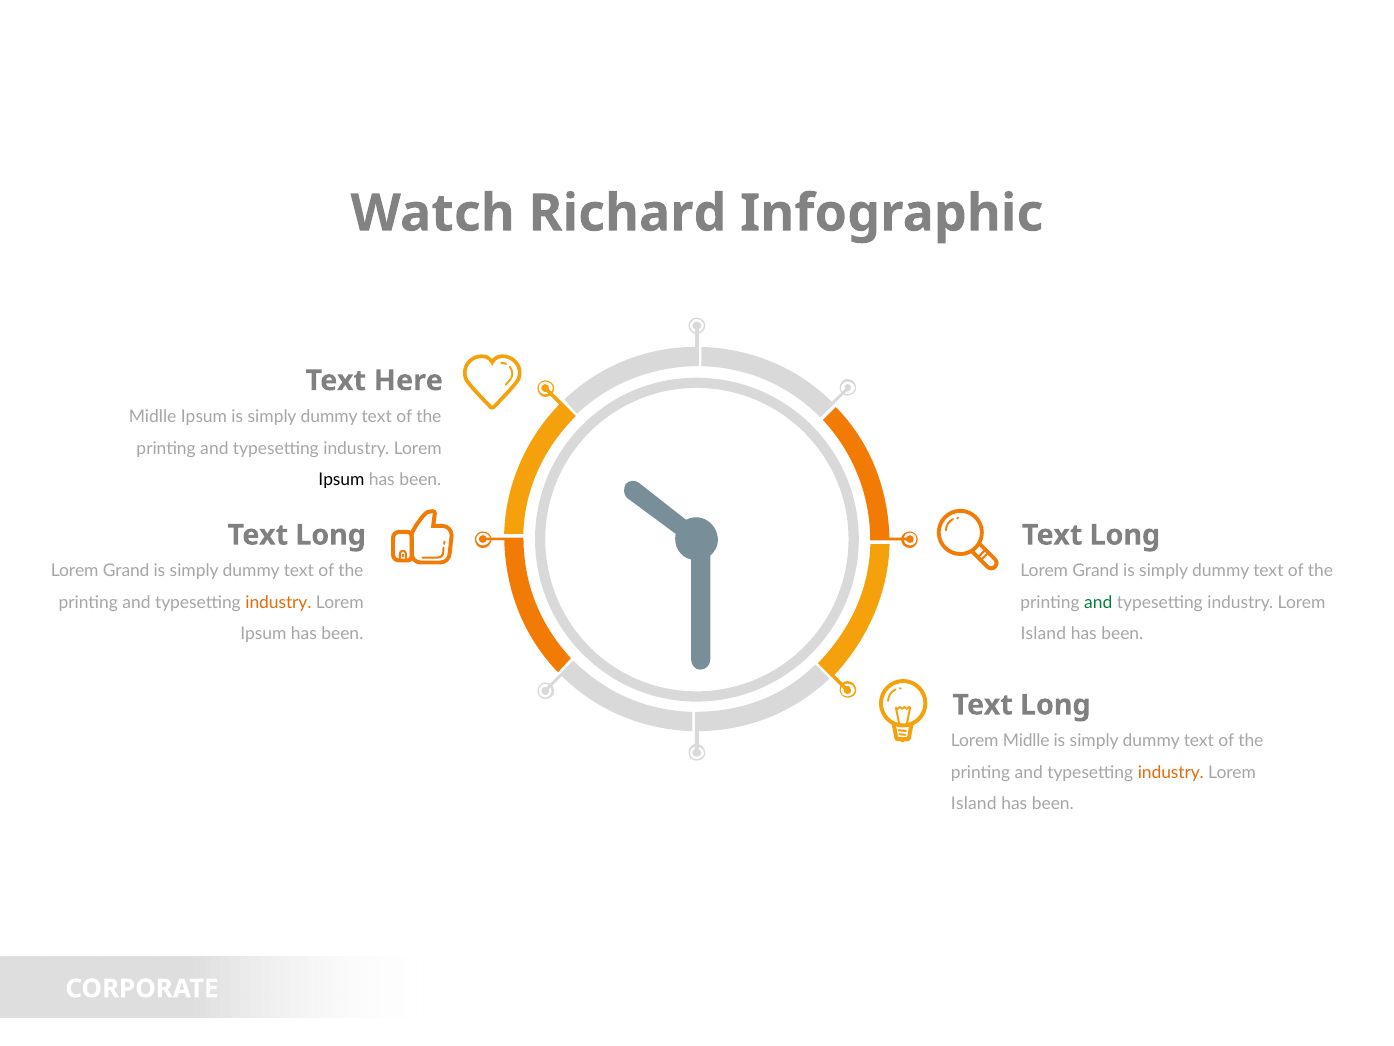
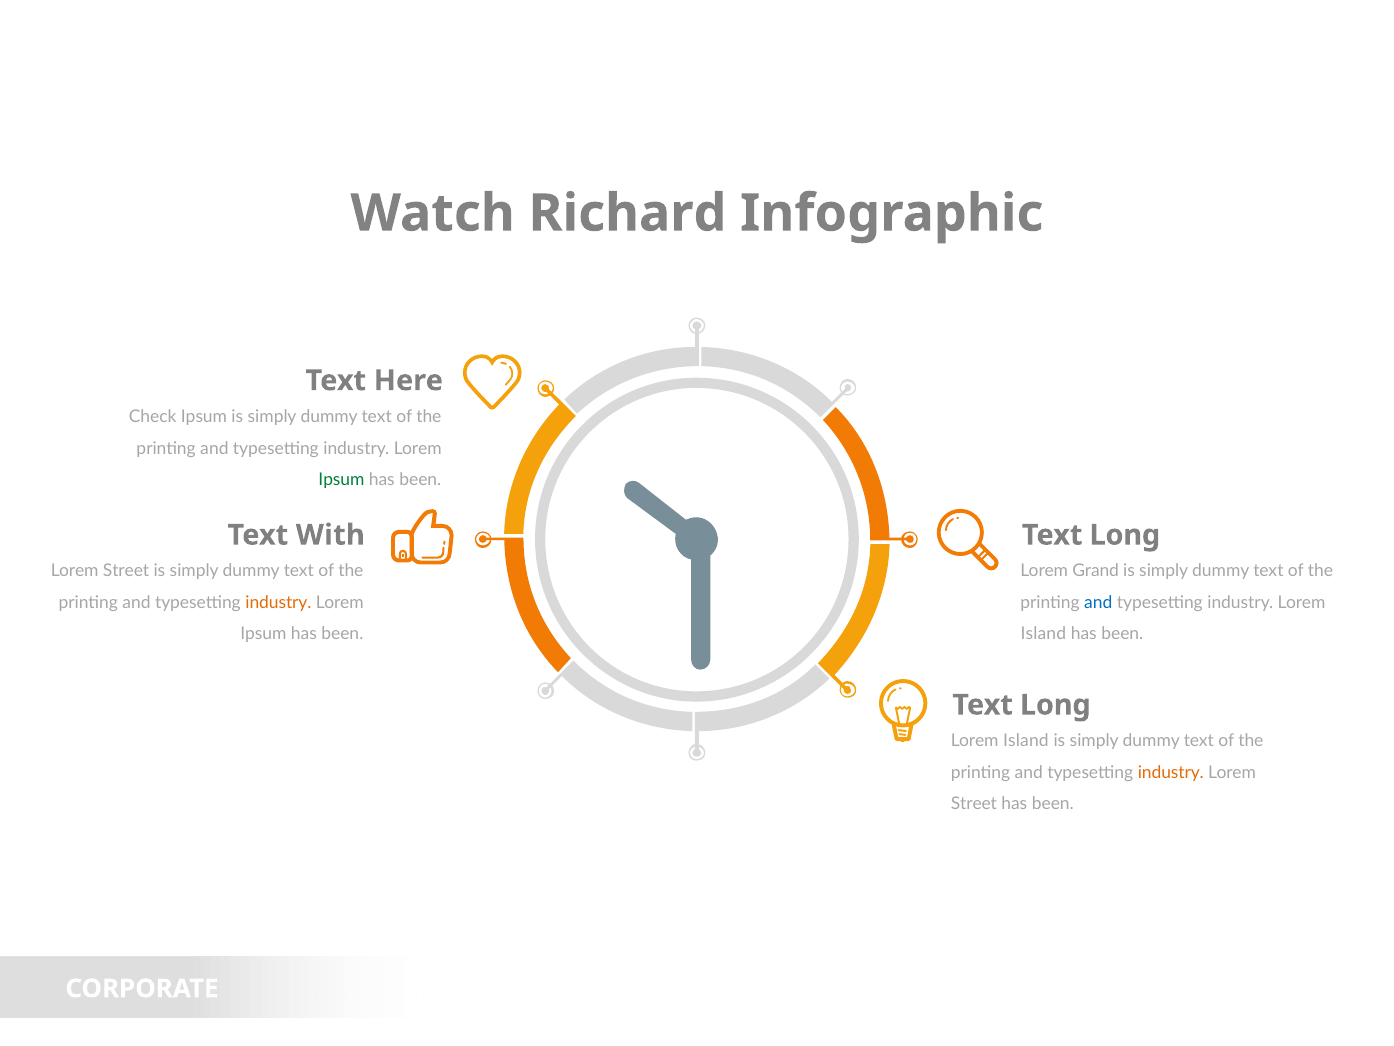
Midlle at (153, 417): Midlle -> Check
Ipsum at (341, 480) colour: black -> green
Long at (331, 535): Long -> With
Grand at (126, 571): Grand -> Street
and at (1098, 602) colour: green -> blue
Midlle at (1026, 741): Midlle -> Island
Island at (974, 804): Island -> Street
